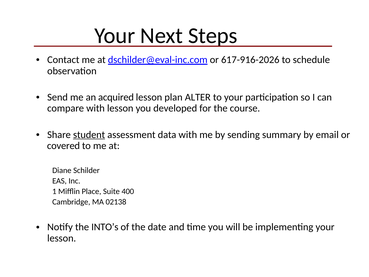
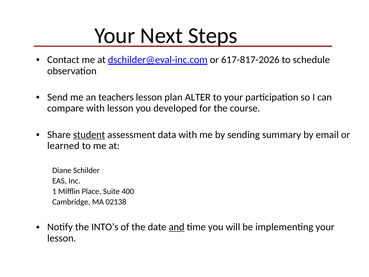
617-916-2026: 617-916-2026 -> 617-817-2026
acquired: acquired -> teachers
covered: covered -> learned
and underline: none -> present
